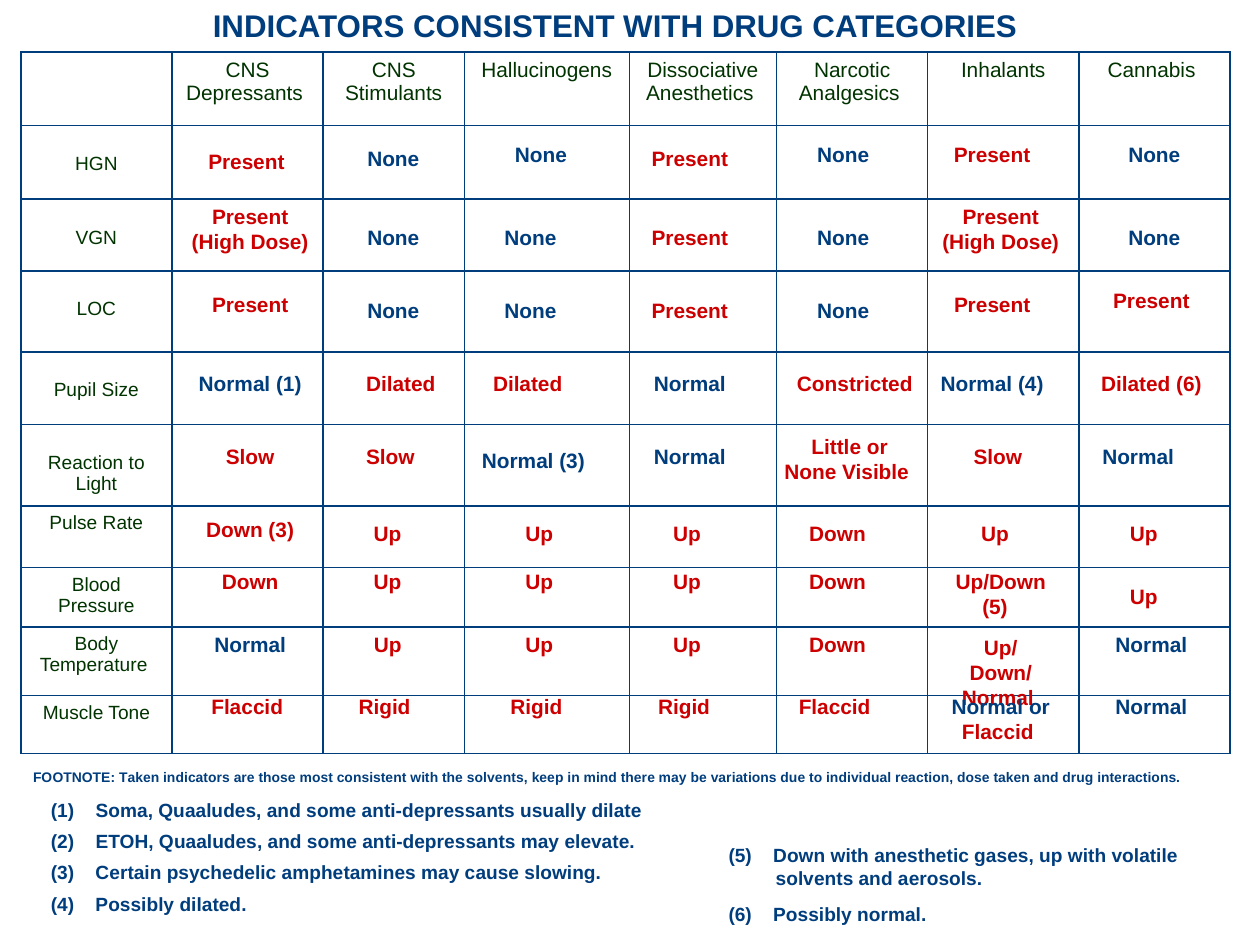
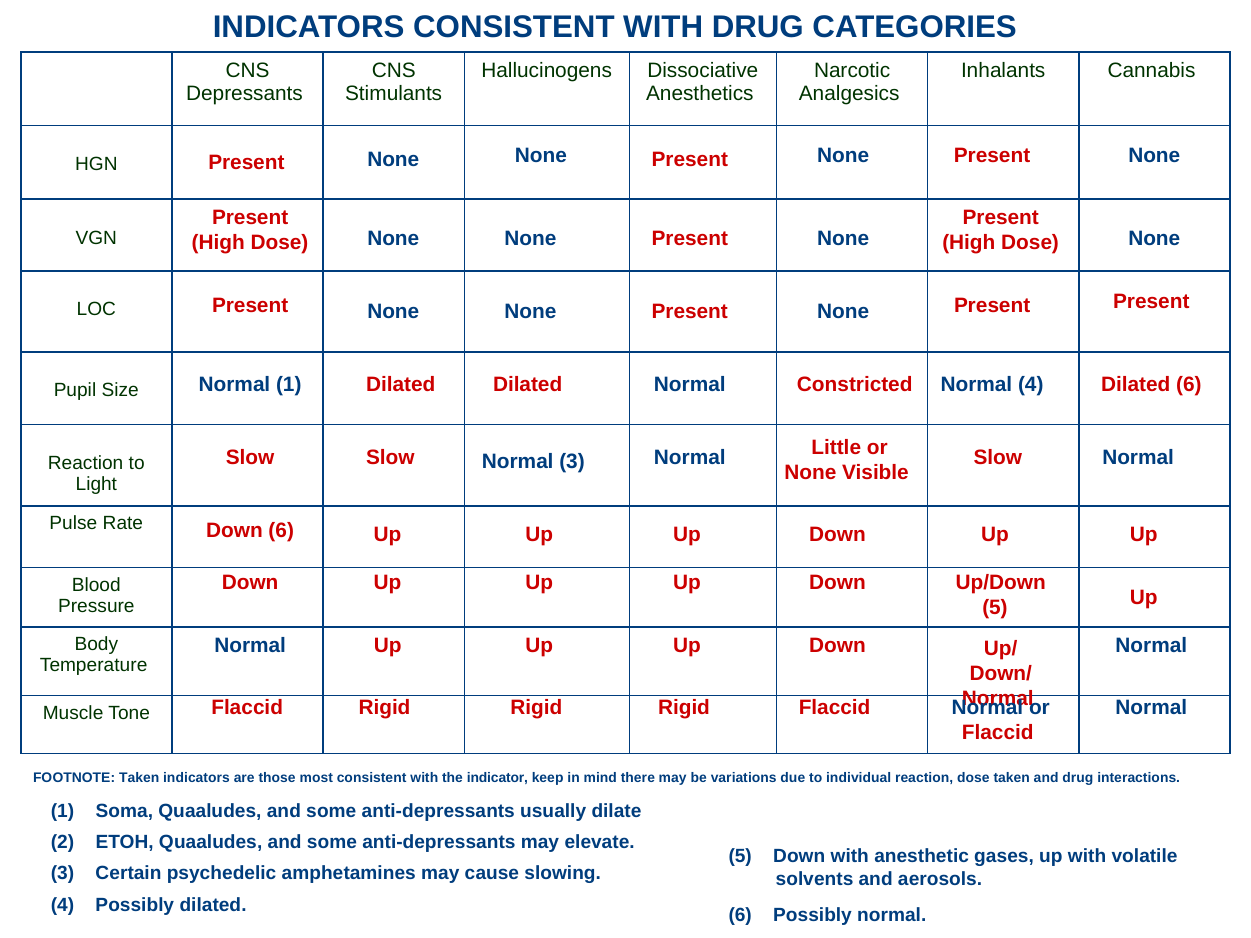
Down 3: 3 -> 6
the solvents: solvents -> indicator
